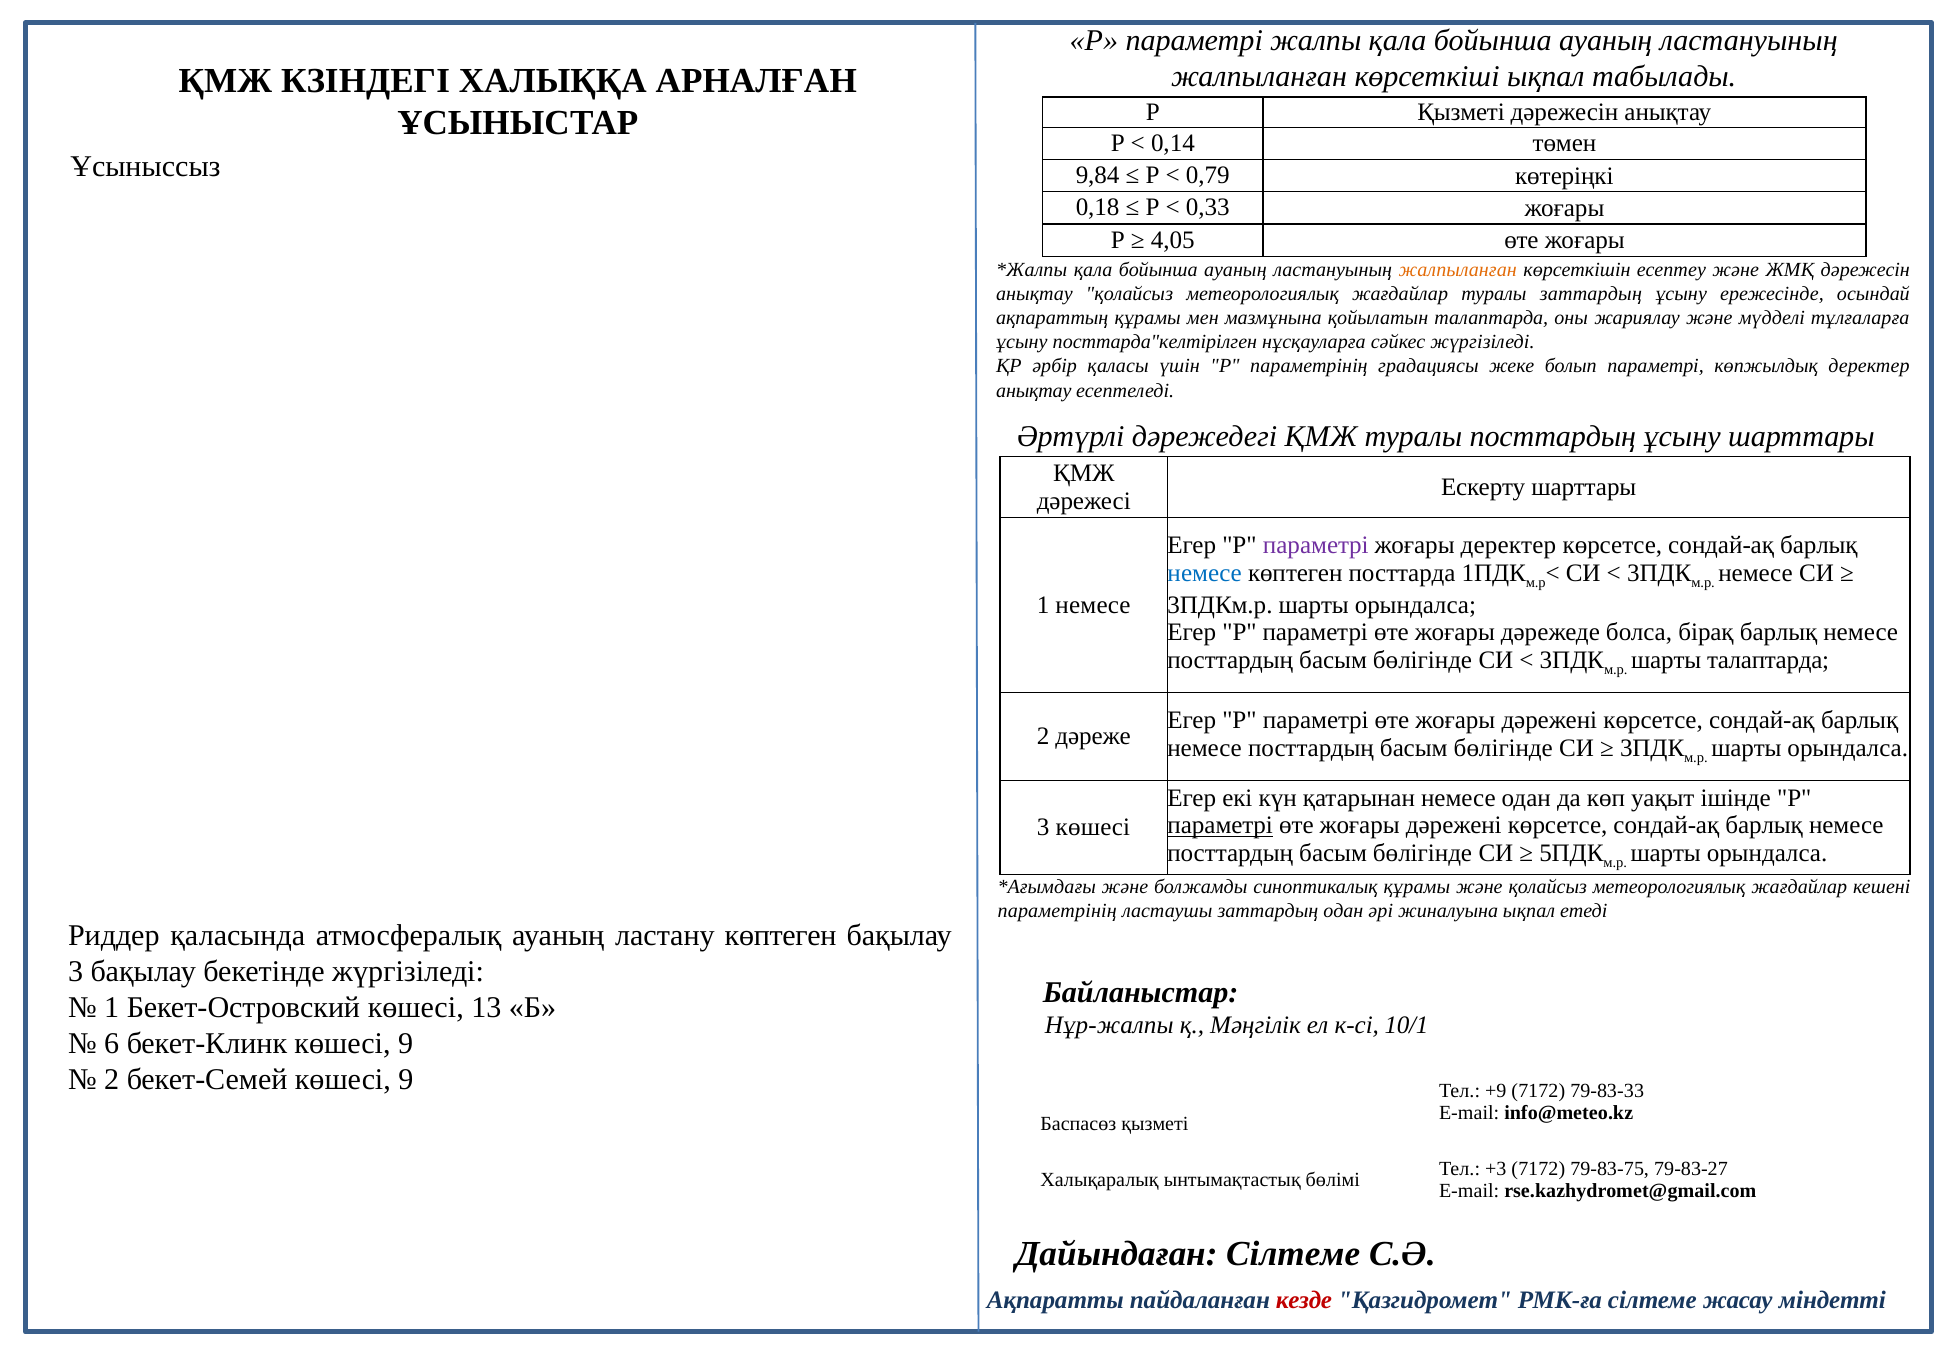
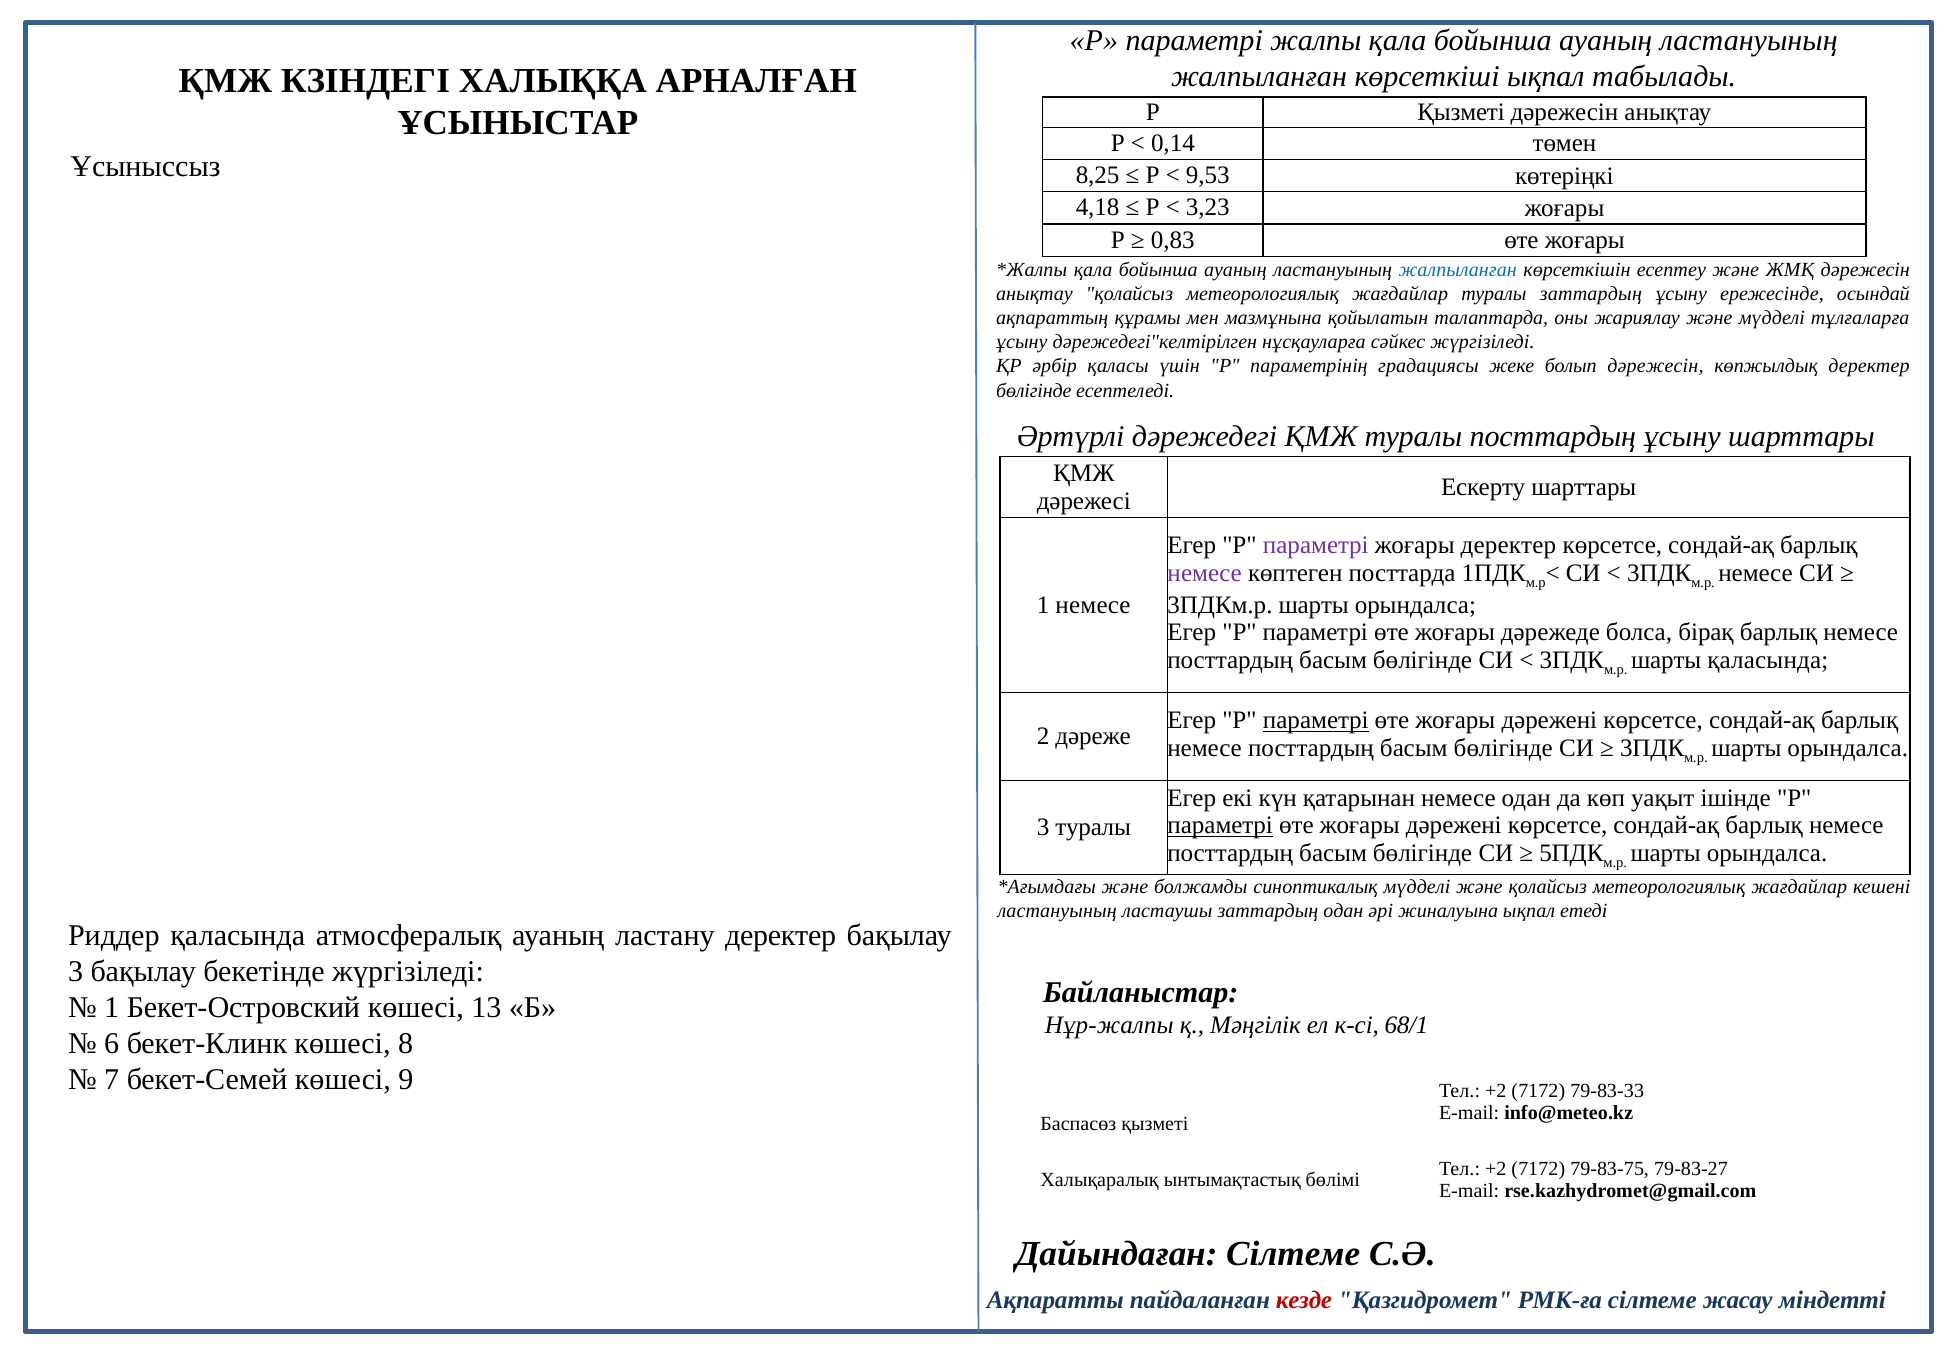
9,84: 9,84 -> 8,25
0,79: 0,79 -> 9,53
0,18: 0,18 -> 4,18
0,33: 0,33 -> 3,23
4,05: 4,05 -> 0,83
жалпыланған at (1458, 270) colour: orange -> blue
посттарда"келтірілген: посттарда"келтірілген -> дәрежедегі"келтірілген
болып параметрі: параметрі -> дәрежесін
анықтау at (1034, 390): анықтау -> бөлігінде
немесе at (1205, 573) colour: blue -> purple
шарты талаптарда: талаптарда -> қаласында
параметрі at (1316, 721) underline: none -> present
3 көшесі: көшесі -> туралы
синоптикалық құрамы: құрамы -> мүдделі
параметрінің at (1057, 911): параметрінің -> ластануының
ластану көптеген: көптеген -> деректер
10/1: 10/1 -> 68/1
бекет-Клинк көшесі 9: 9 -> 8
2 at (112, 1080): 2 -> 7
+9 at (1496, 1090): +9 -> +2
+3 at (1496, 1169): +3 -> +2
